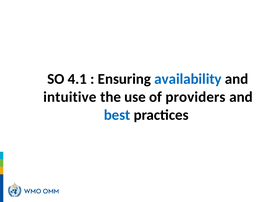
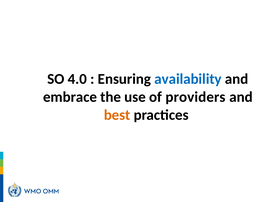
4.1: 4.1 -> 4.0
intuitive: intuitive -> embrace
best colour: blue -> orange
